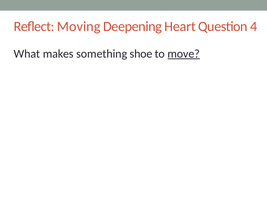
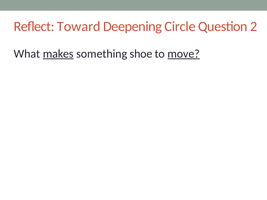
Moving: Moving -> Toward
Heart: Heart -> Circle
4: 4 -> 2
makes underline: none -> present
